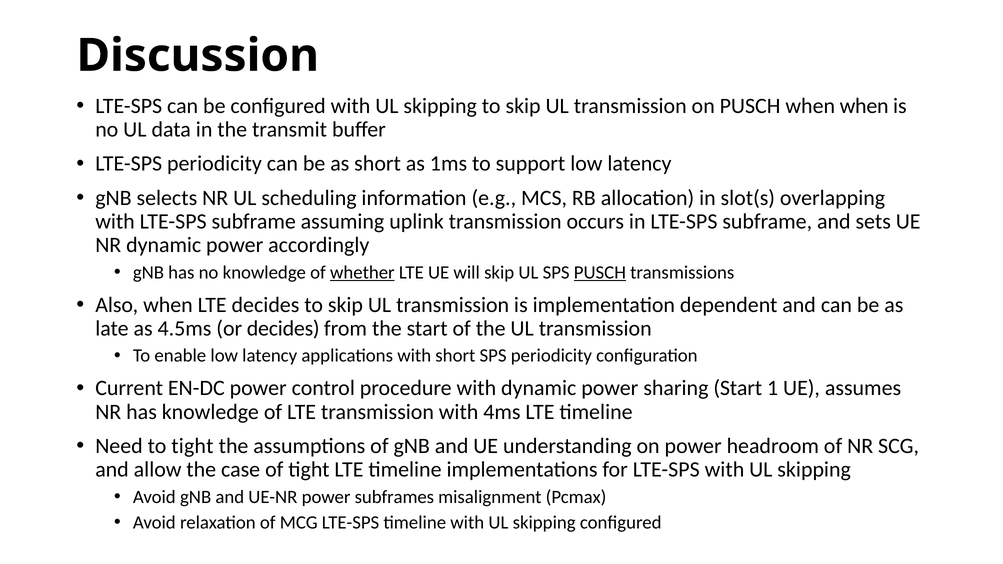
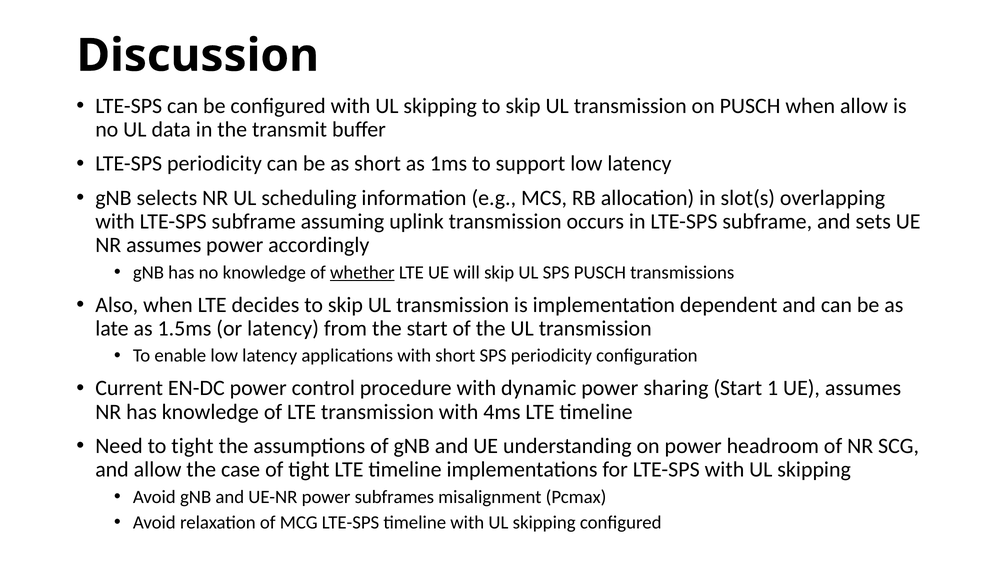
when when: when -> allow
NR dynamic: dynamic -> assumes
PUSCH at (600, 273) underline: present -> none
4.5ms: 4.5ms -> 1.5ms
or decides: decides -> latency
